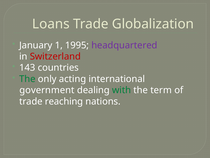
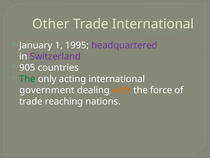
Loans: Loans -> Other
Trade Globalization: Globalization -> International
Switzerland colour: red -> purple
143: 143 -> 905
with colour: green -> orange
term: term -> force
